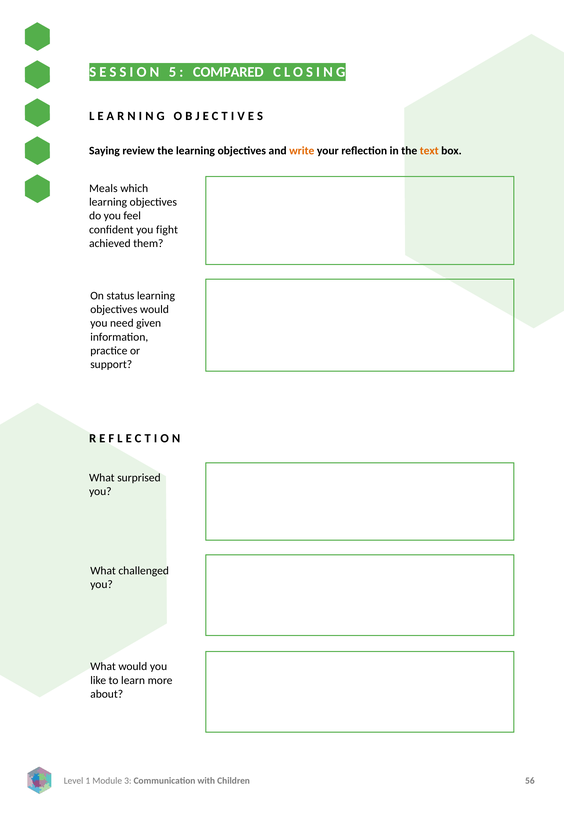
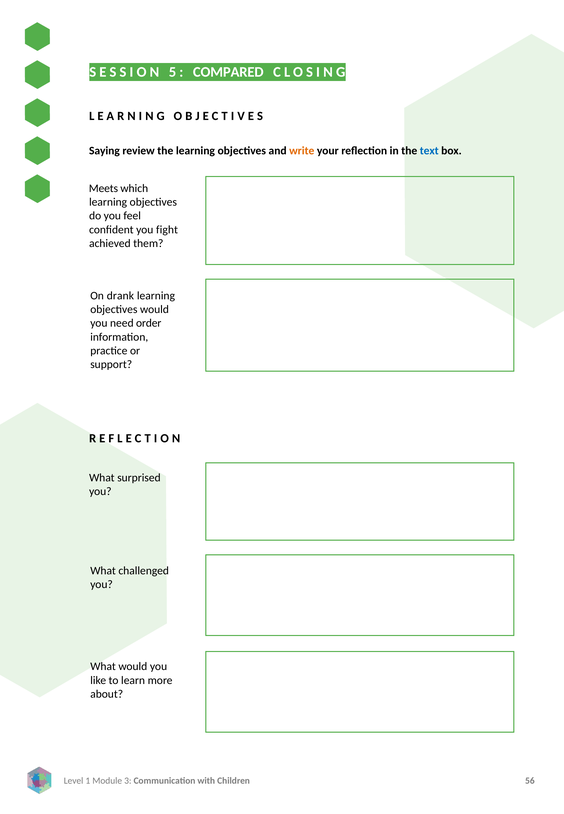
text colour: orange -> blue
Meals: Meals -> Meets
status: status -> drank
given: given -> order
